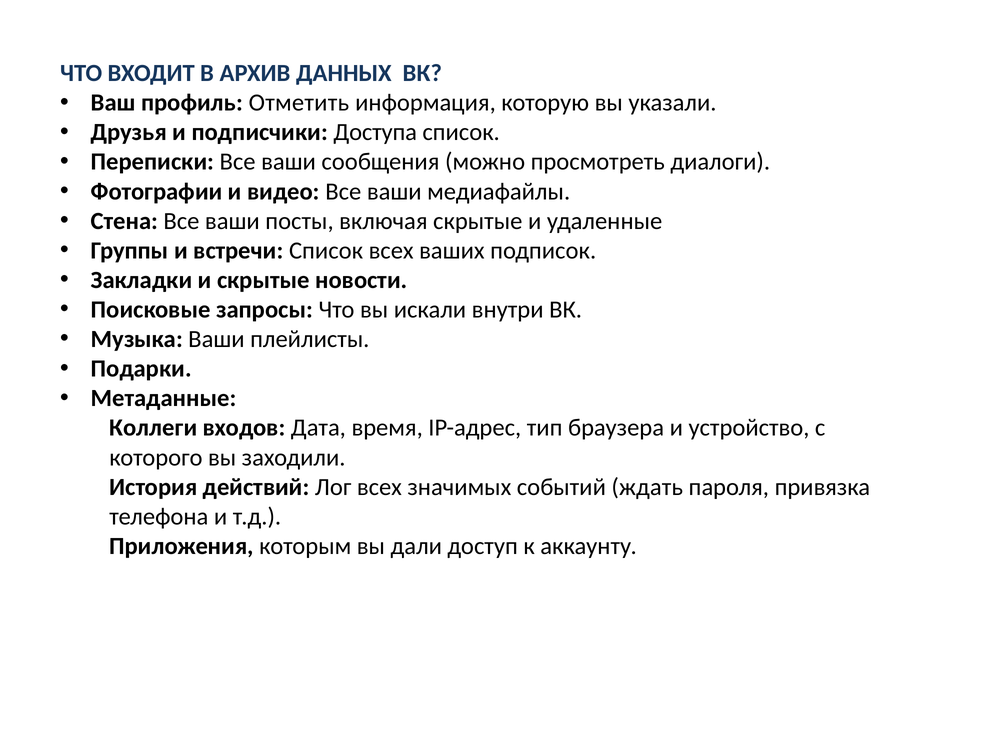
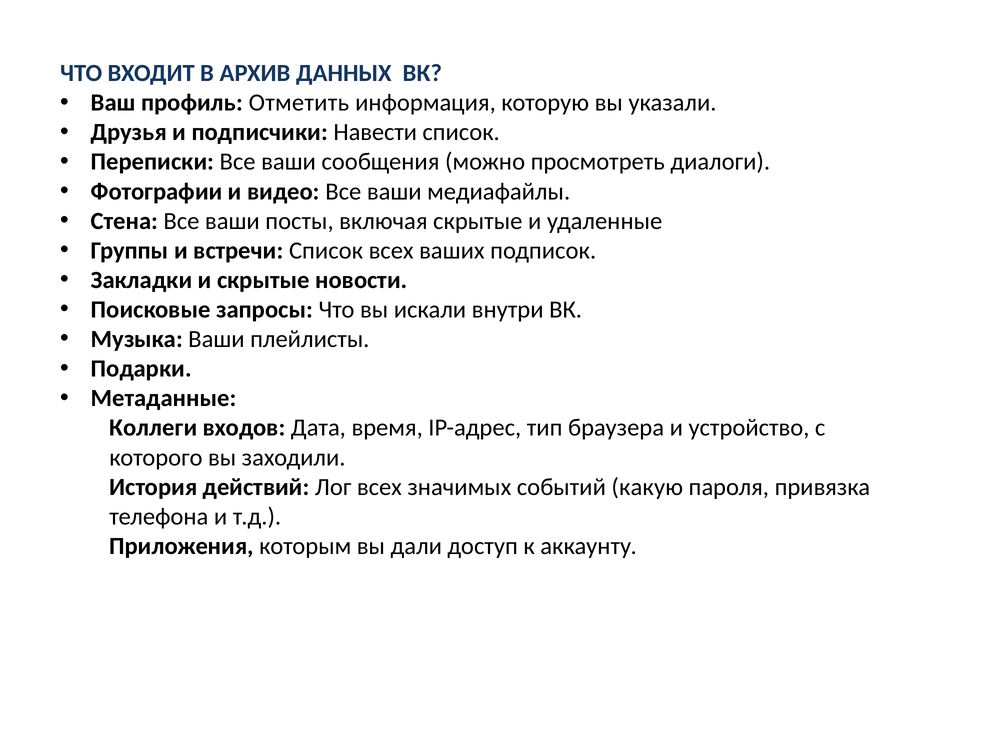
Доступа: Доступа -> Навести
ждать: ждать -> какую
